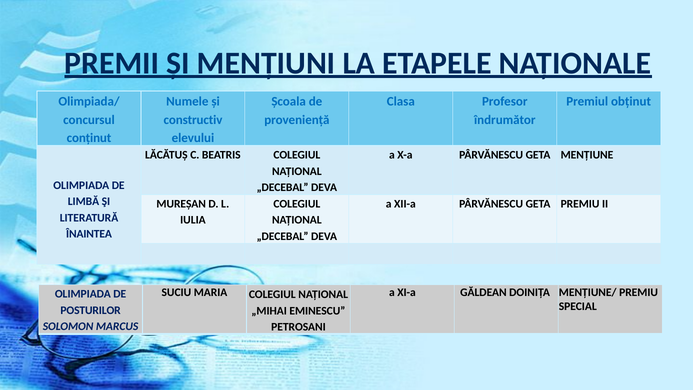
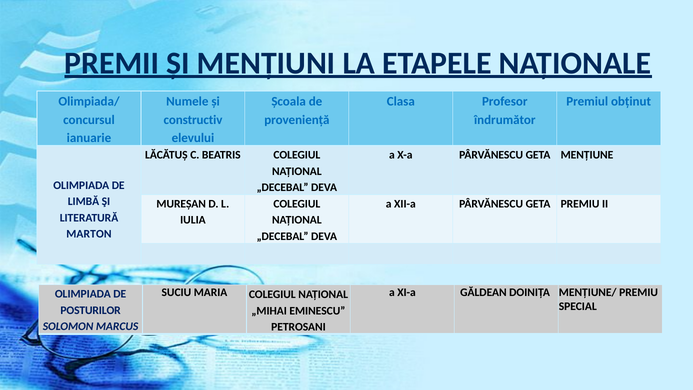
conținut: conținut -> ianuarie
ÎNAINTEA: ÎNAINTEA -> MARTON
